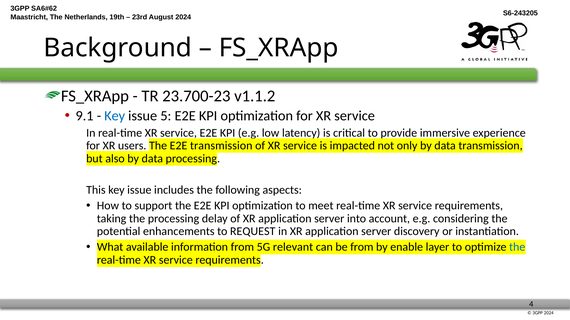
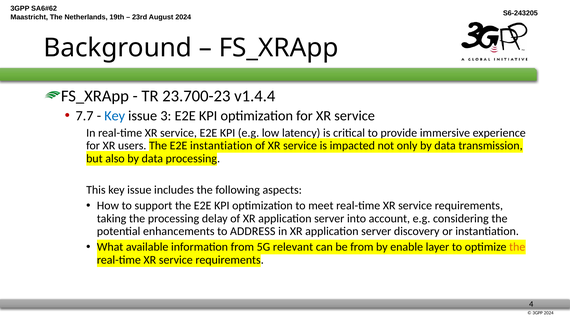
v1.1.2: v1.1.2 -> v1.4.4
9.1: 9.1 -> 7.7
5: 5 -> 3
transmission at (221, 146): transmission -> instantiation
REQUEST: REQUEST -> ADDRESS
the at (517, 248) colour: blue -> orange
